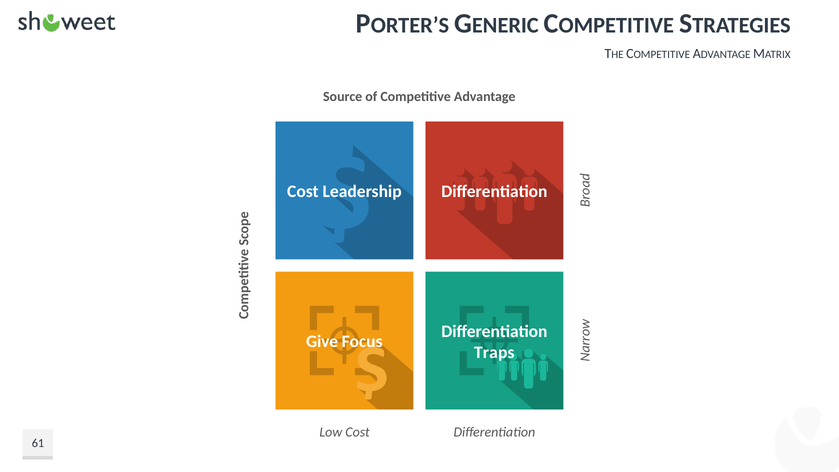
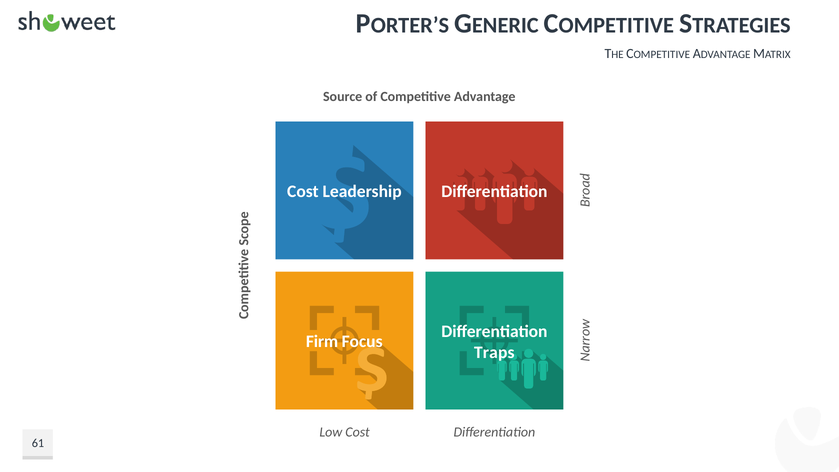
Give: Give -> Firm
